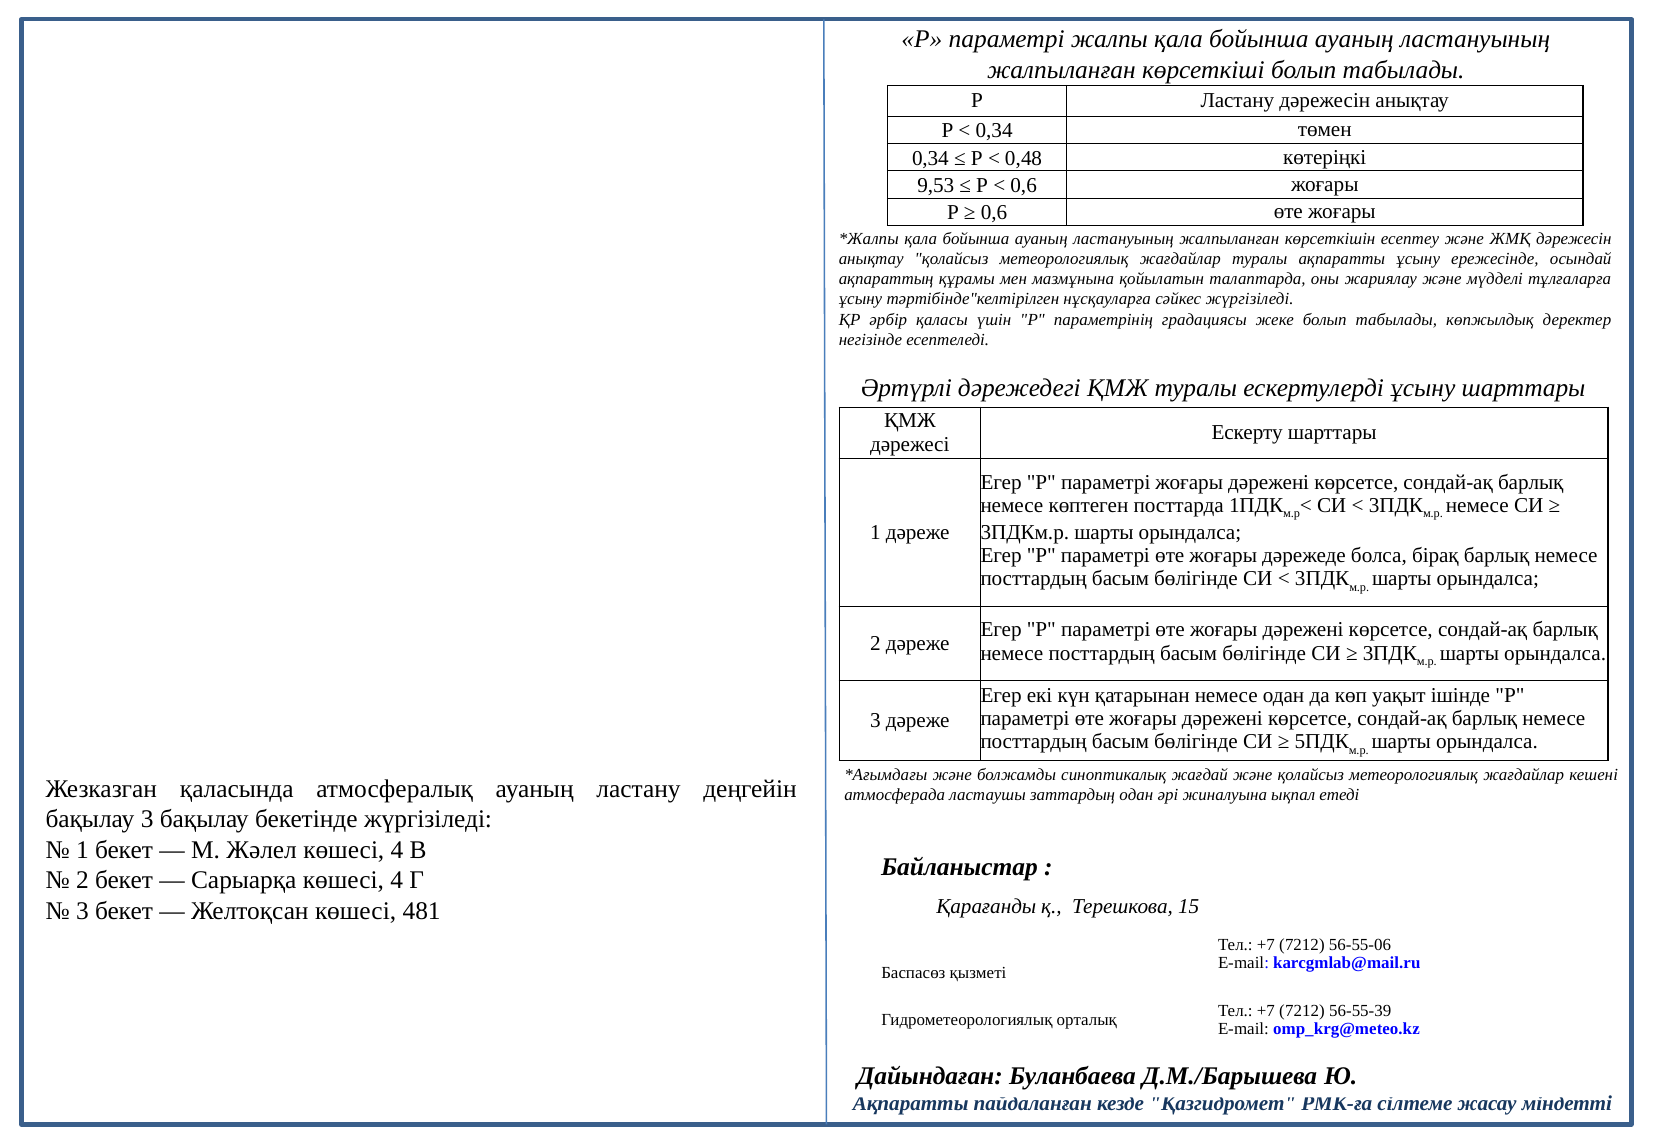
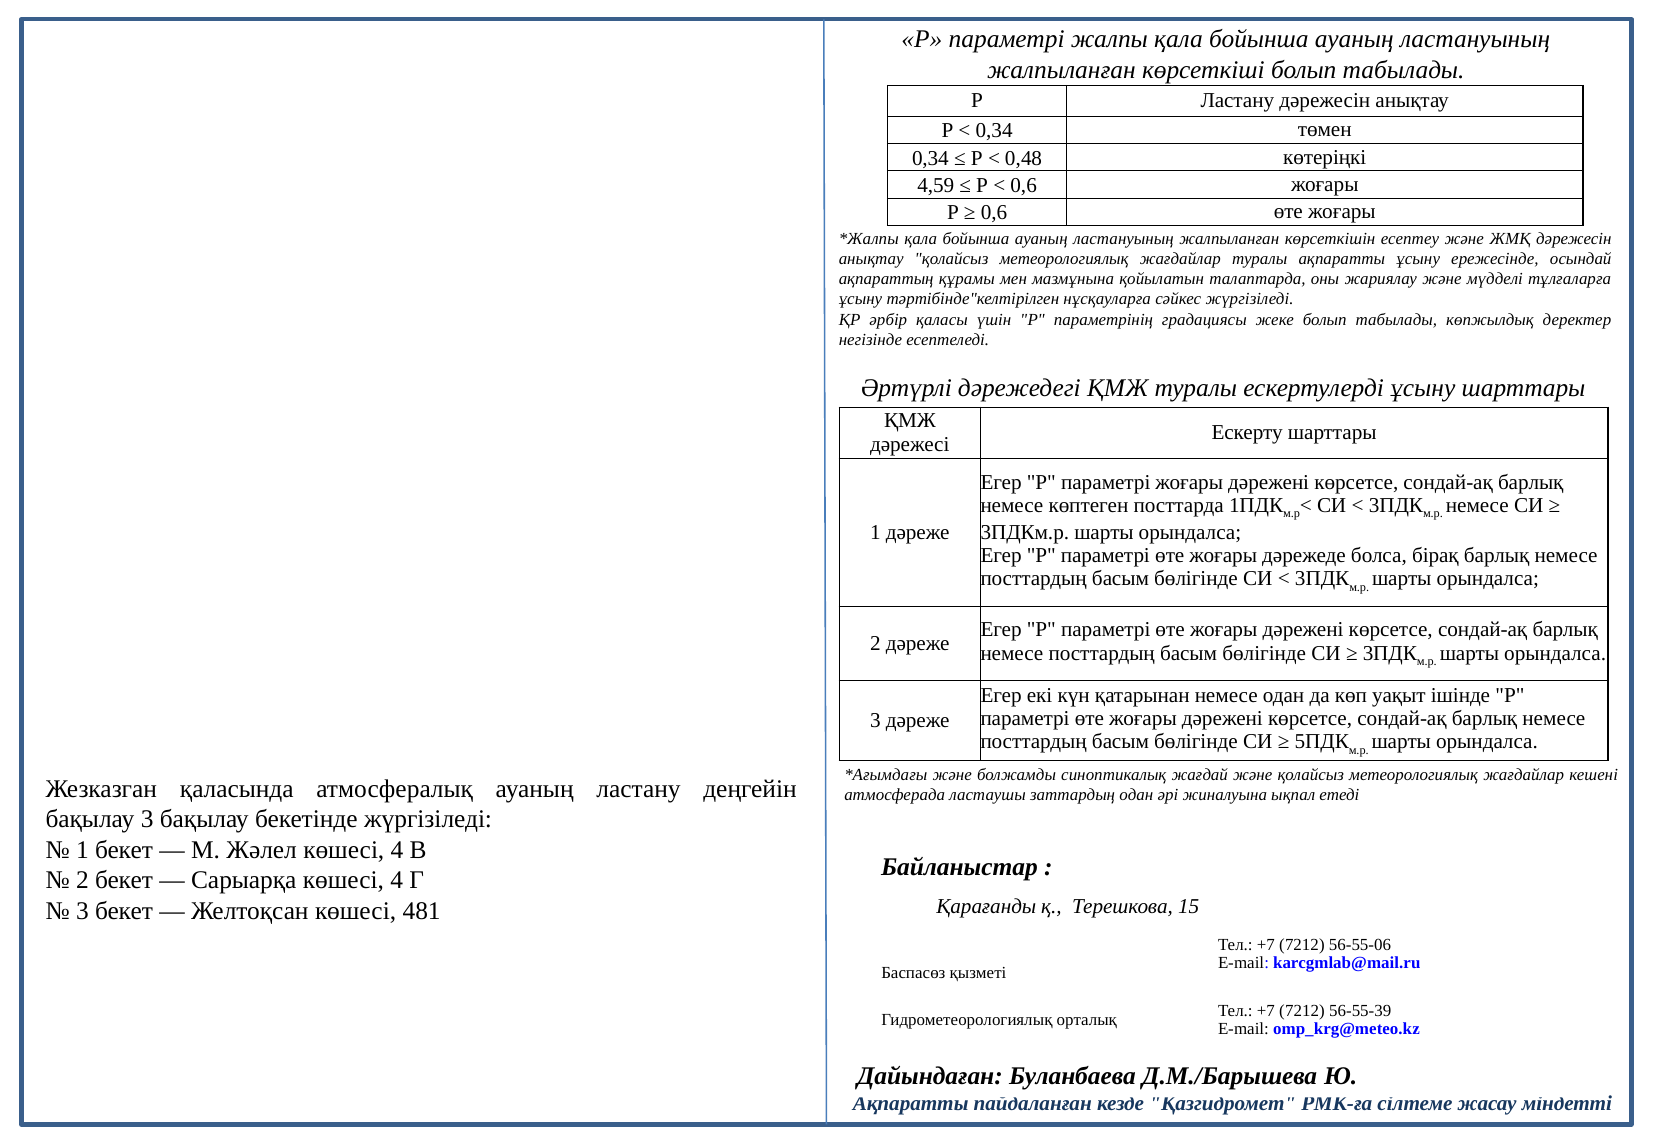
9,53: 9,53 -> 4,59
